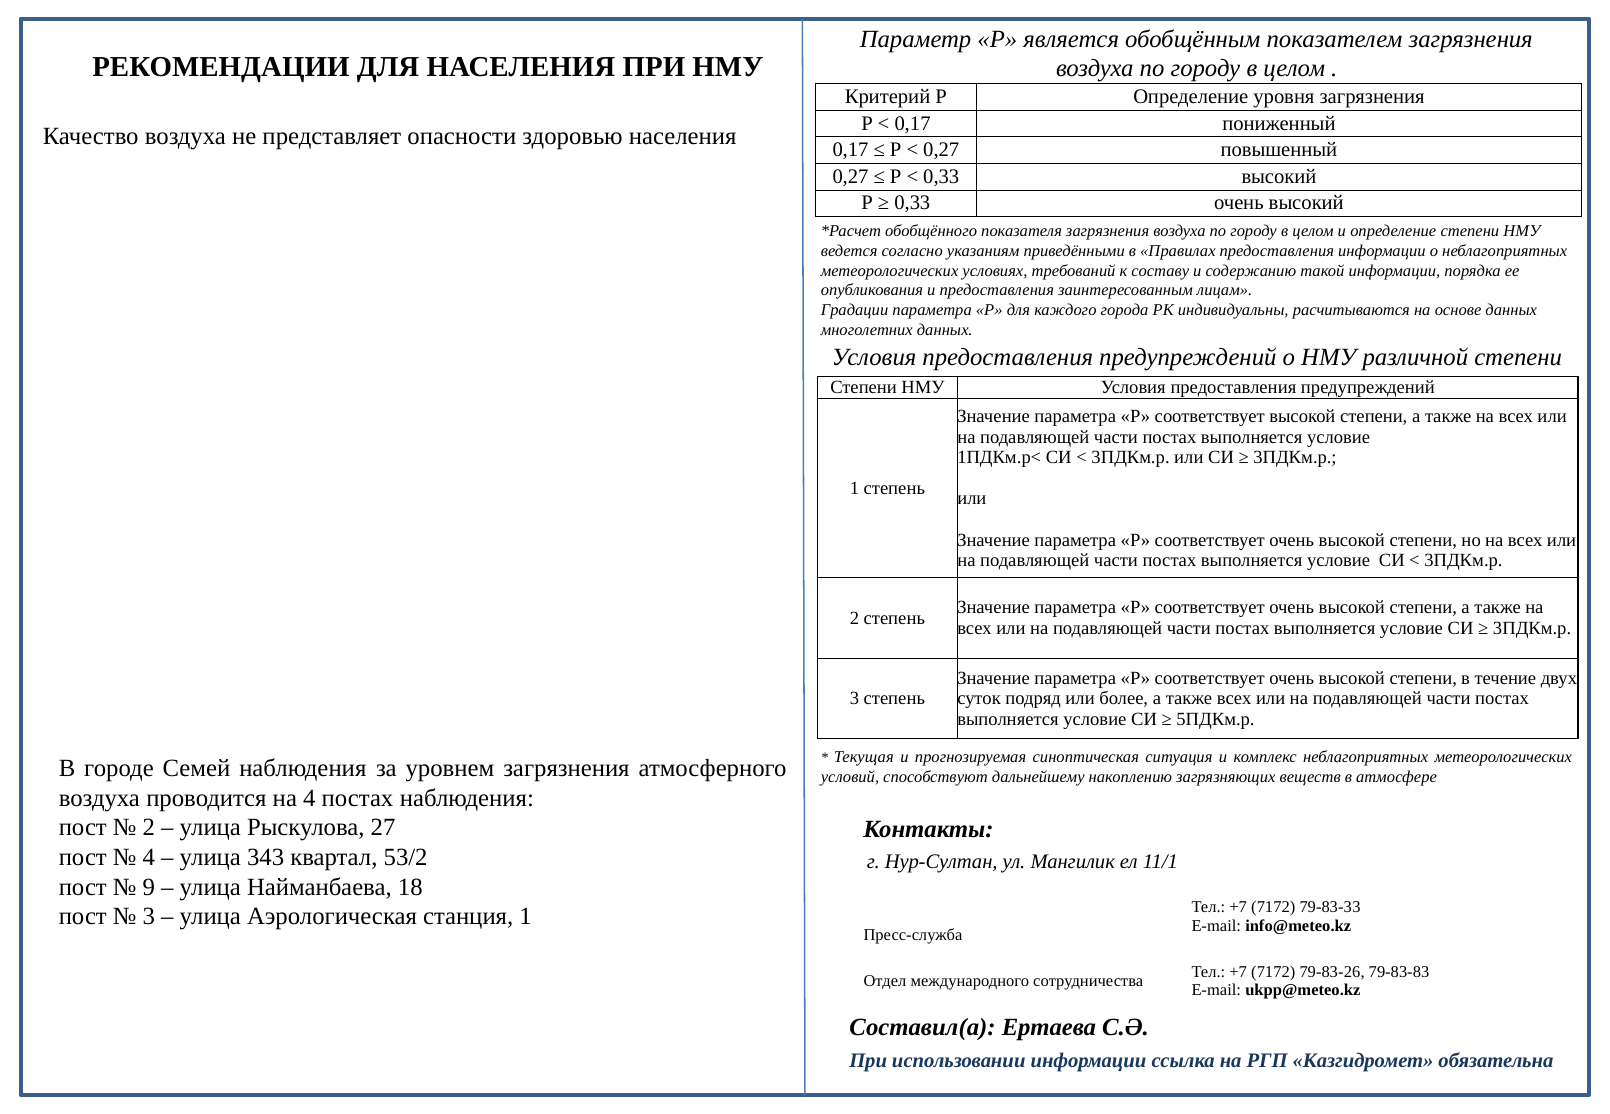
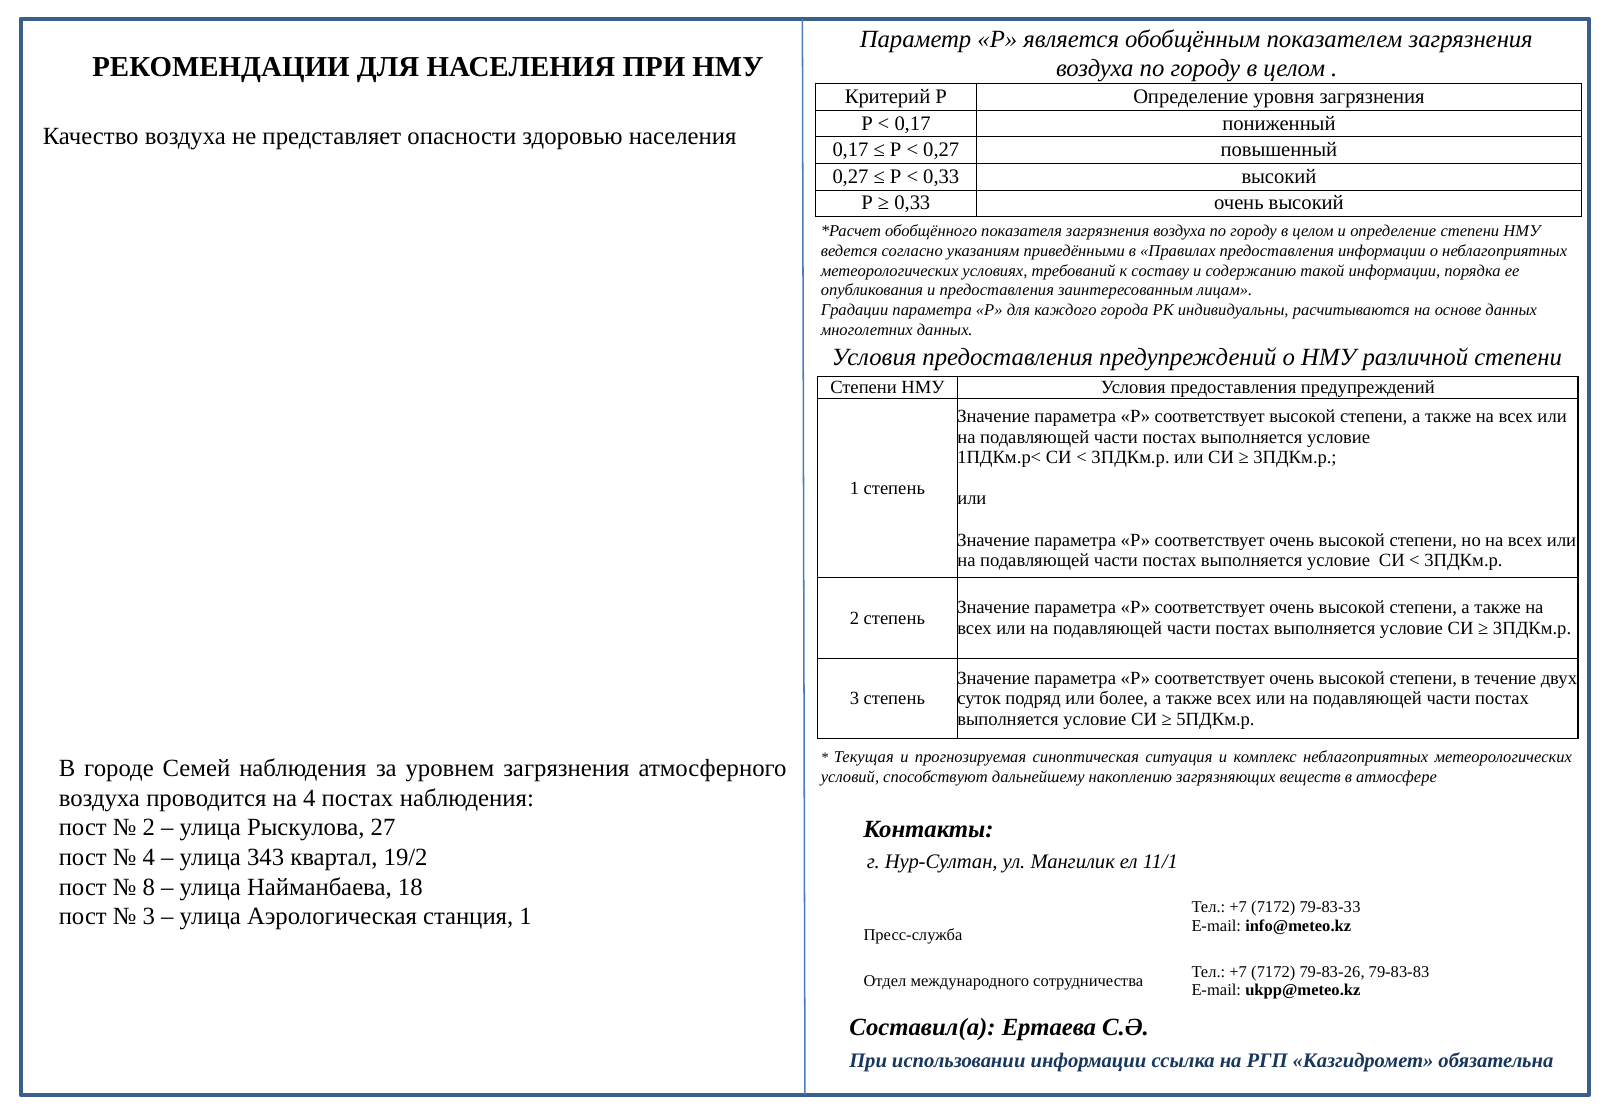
53/2: 53/2 -> 19/2
9: 9 -> 8
